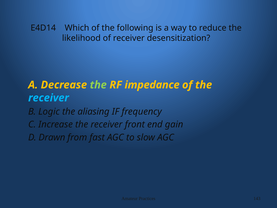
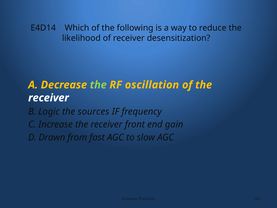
impedance: impedance -> oscillation
receiver at (49, 98) colour: light blue -> white
aliasing: aliasing -> sources
